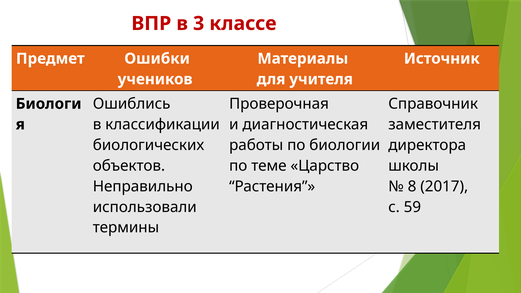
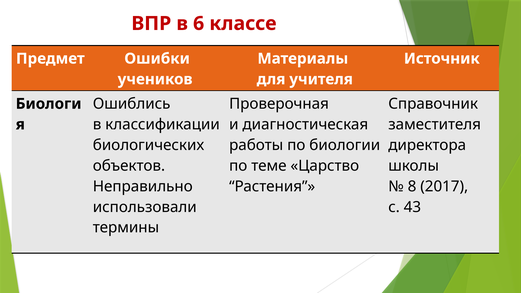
3: 3 -> 6
59: 59 -> 43
